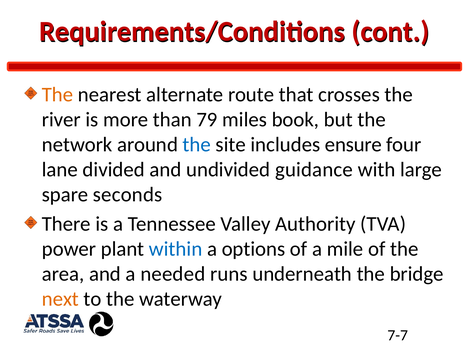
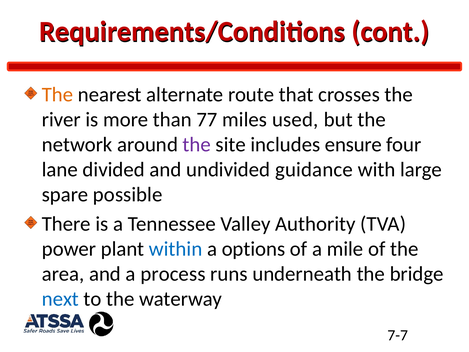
79: 79 -> 77
book: book -> used
the at (197, 145) colour: blue -> purple
seconds: seconds -> possible
needed: needed -> process
next colour: orange -> blue
